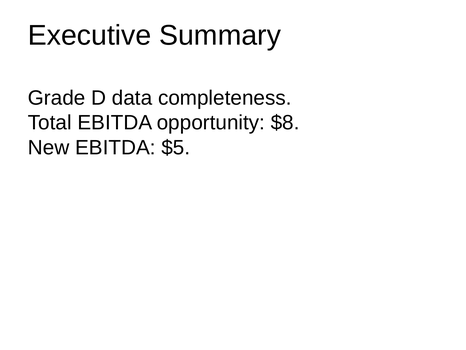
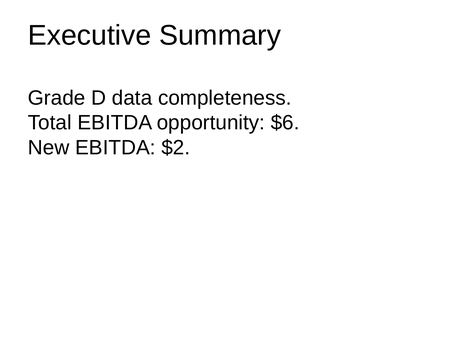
$8: $8 -> $6
$5: $5 -> $2
